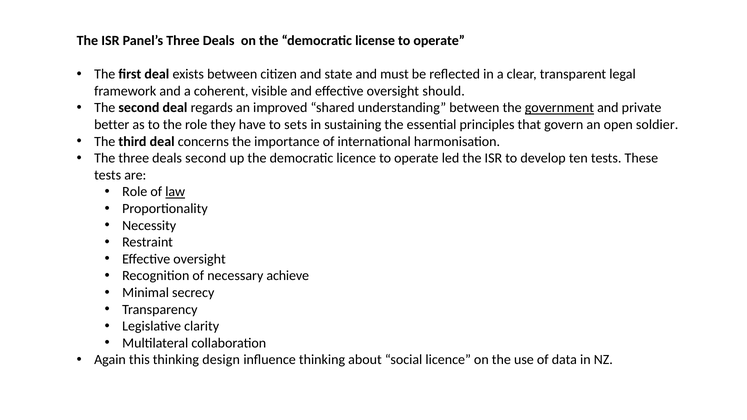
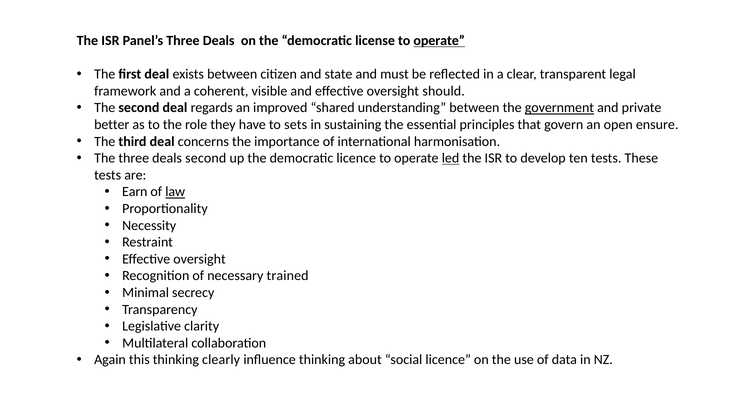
operate at (439, 41) underline: none -> present
soldier: soldier -> ensure
led underline: none -> present
Role at (135, 192): Role -> Earn
achieve: achieve -> trained
design: design -> clearly
